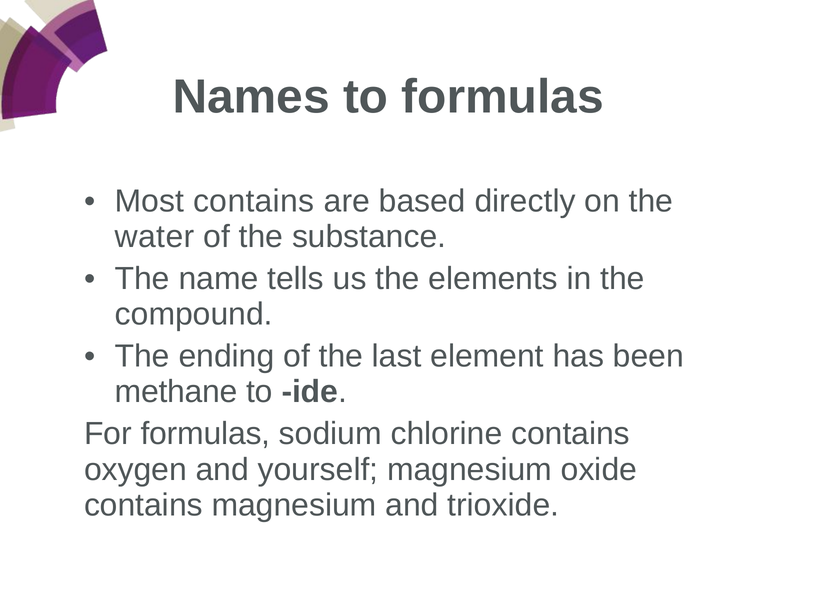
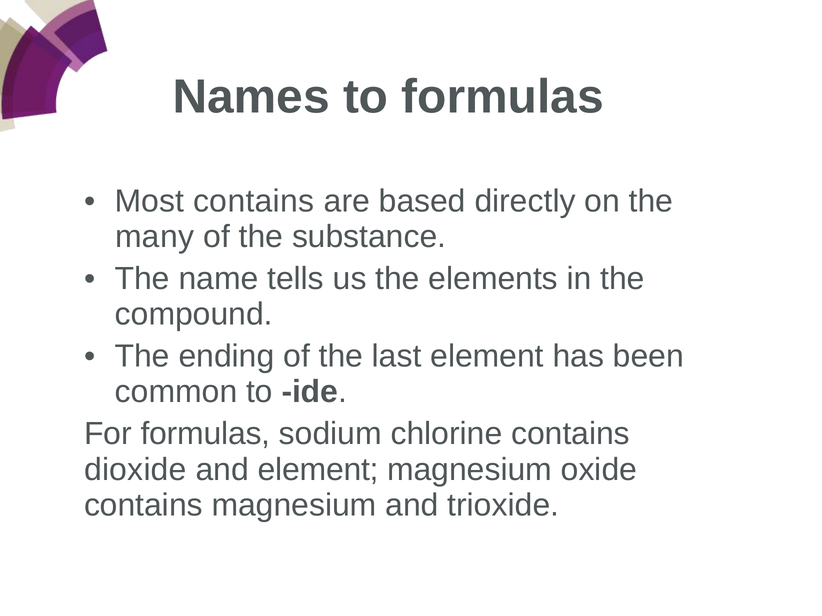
water: water -> many
methane: methane -> common
oxygen: oxygen -> dioxide
and yourself: yourself -> element
